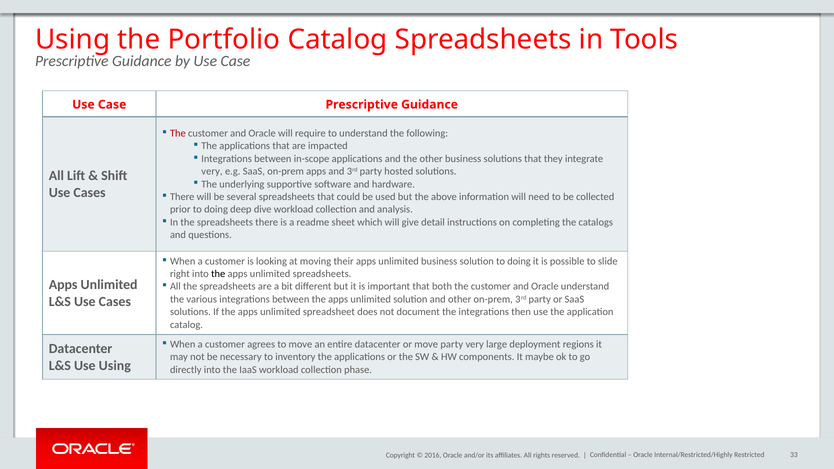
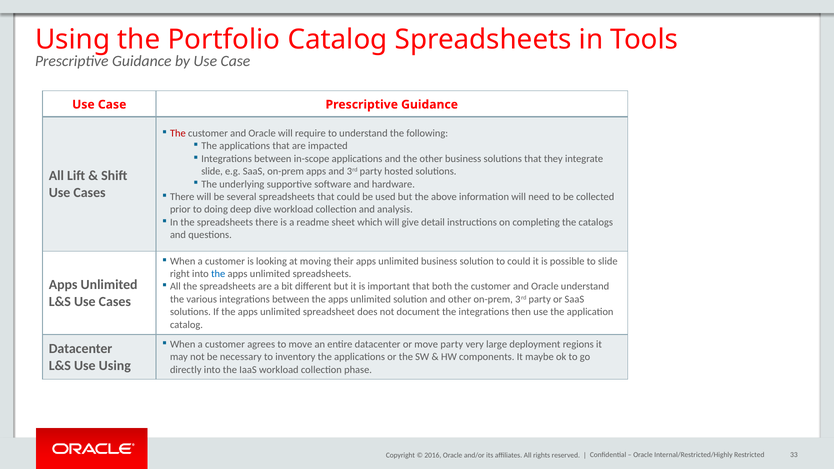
very at (212, 171): very -> slide
solution to doing: doing -> could
the at (218, 274) colour: black -> blue
